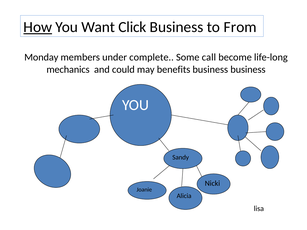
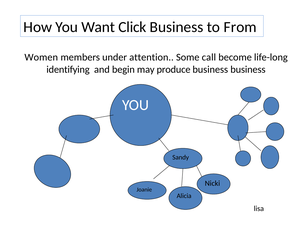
How underline: present -> none
Monday: Monday -> Women
complete: complete -> attention
mechanics: mechanics -> identifying
could: could -> begin
benefits: benefits -> produce
